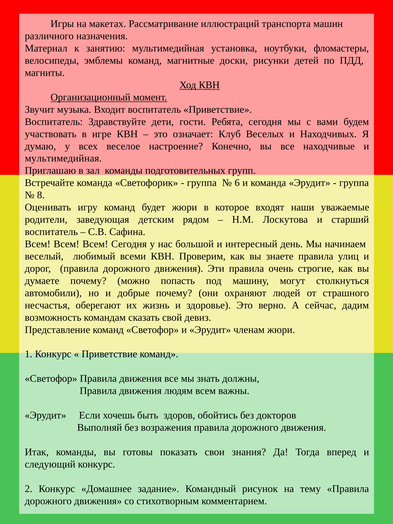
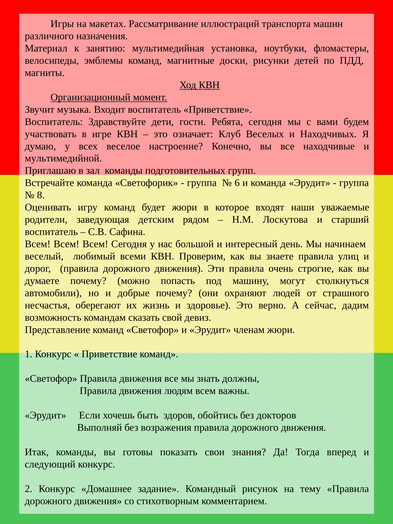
мультимедийная at (63, 158): мультимедийная -> мультимедийной
